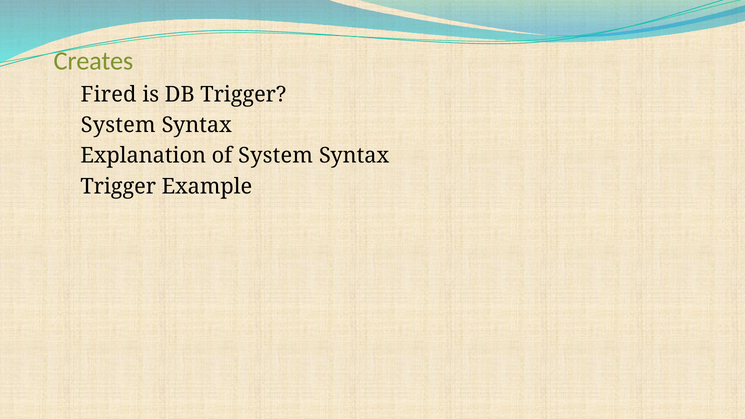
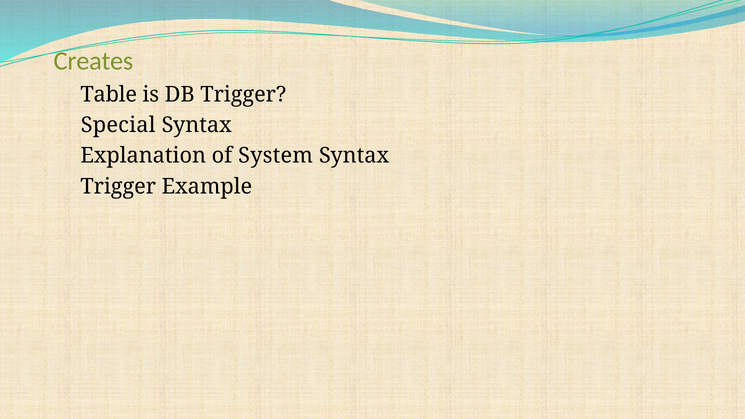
Fired: Fired -> Table
System at (118, 125): System -> Special
